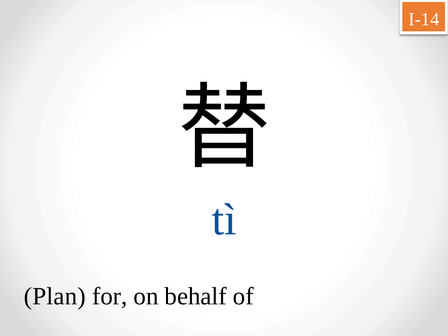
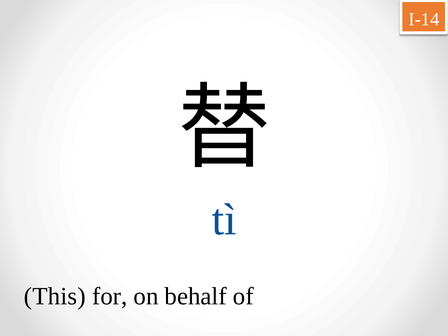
Plan: Plan -> This
